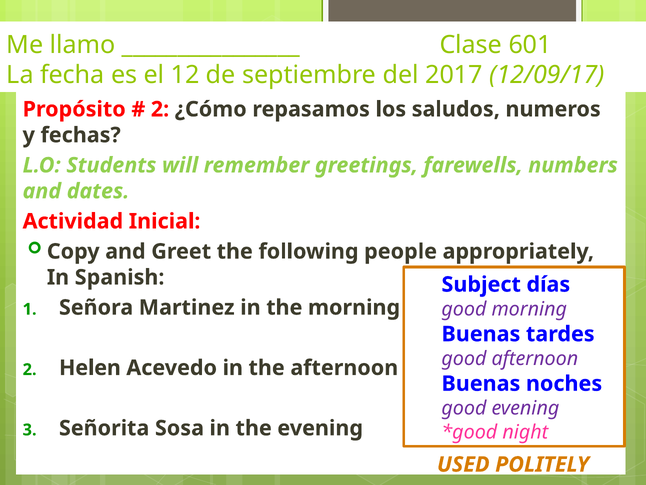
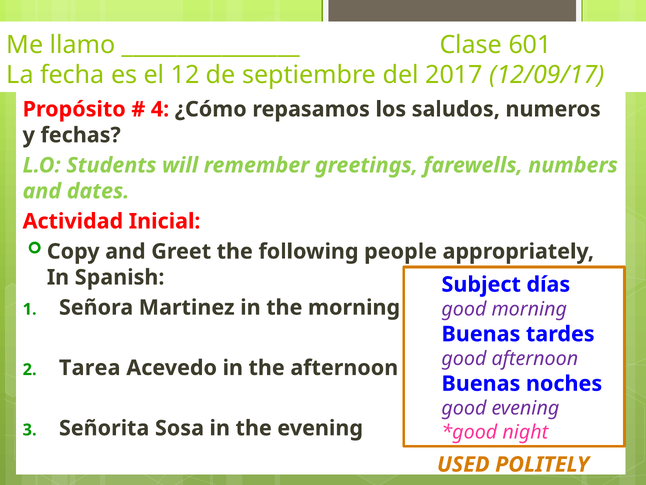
2 at (160, 109): 2 -> 4
Helen: Helen -> Tarea
